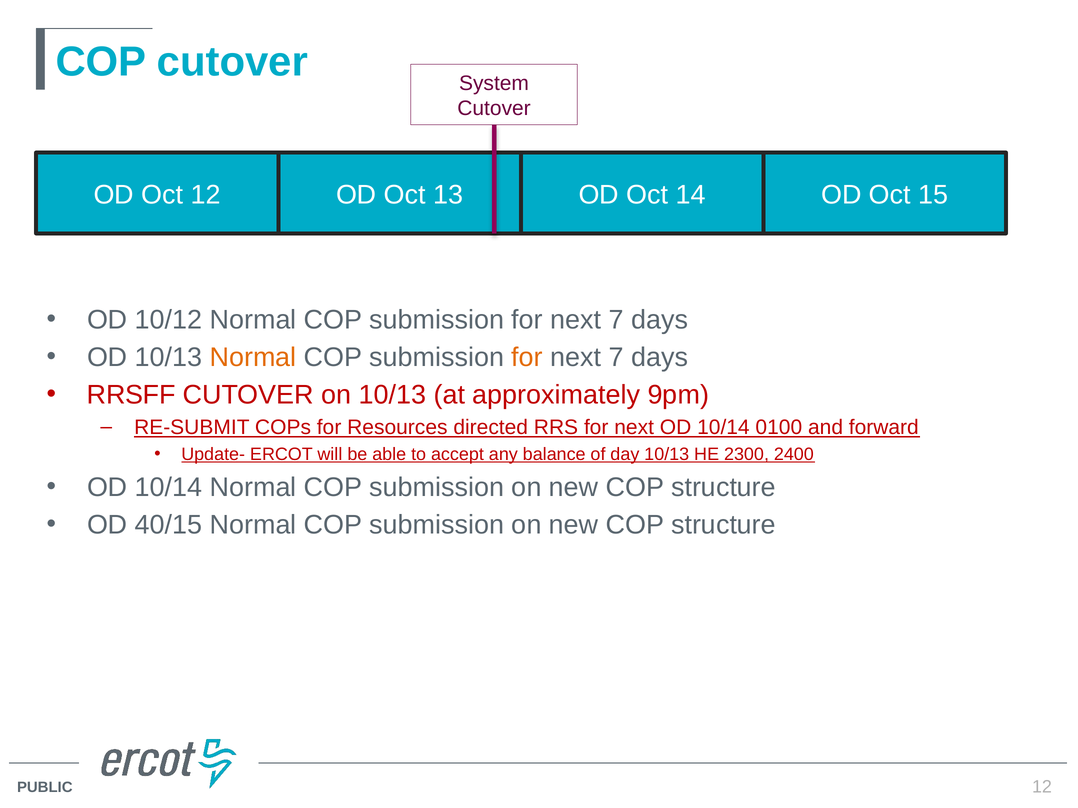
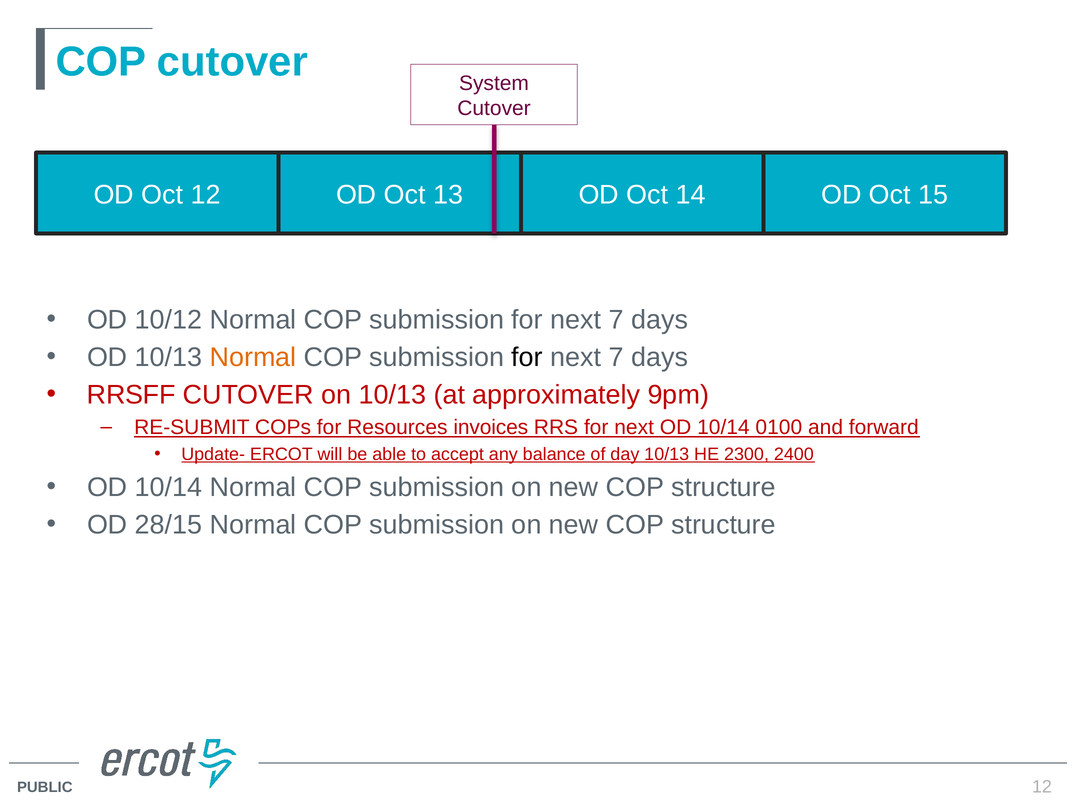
for at (527, 358) colour: orange -> black
directed: directed -> invoices
40/15: 40/15 -> 28/15
